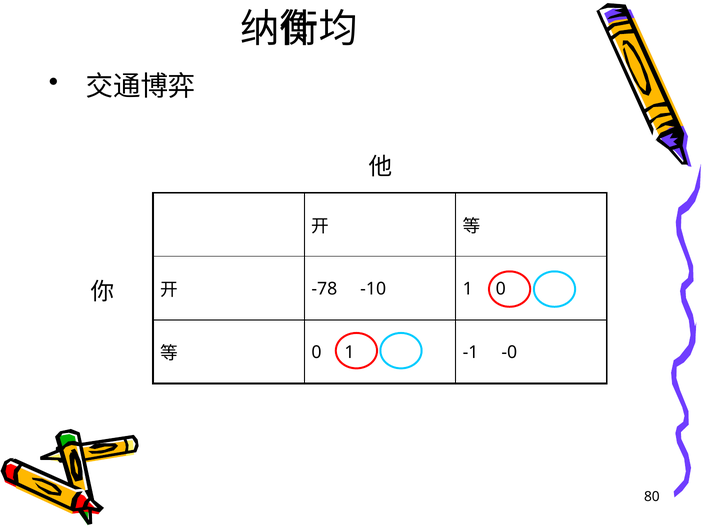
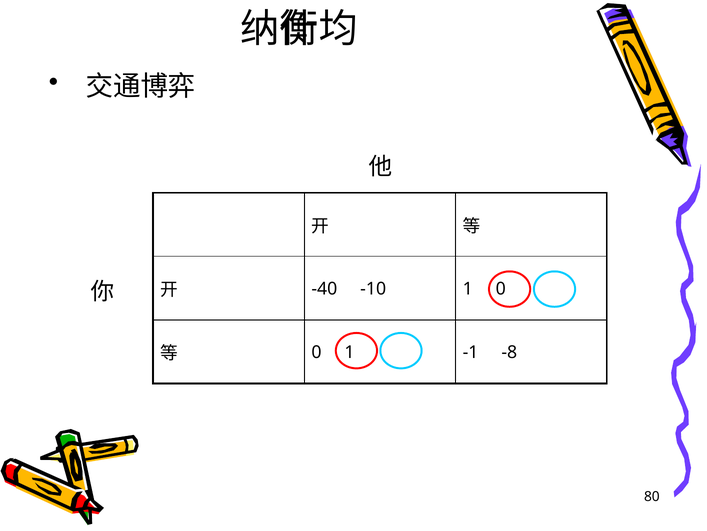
-78: -78 -> -40
-0: -0 -> -8
